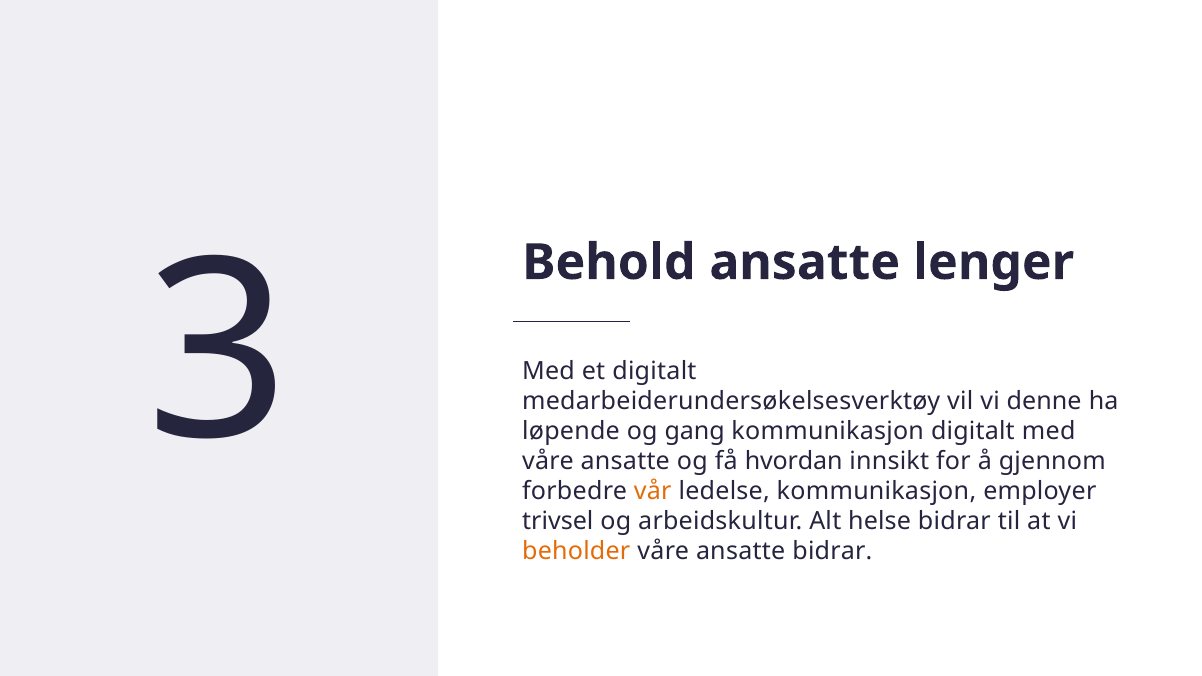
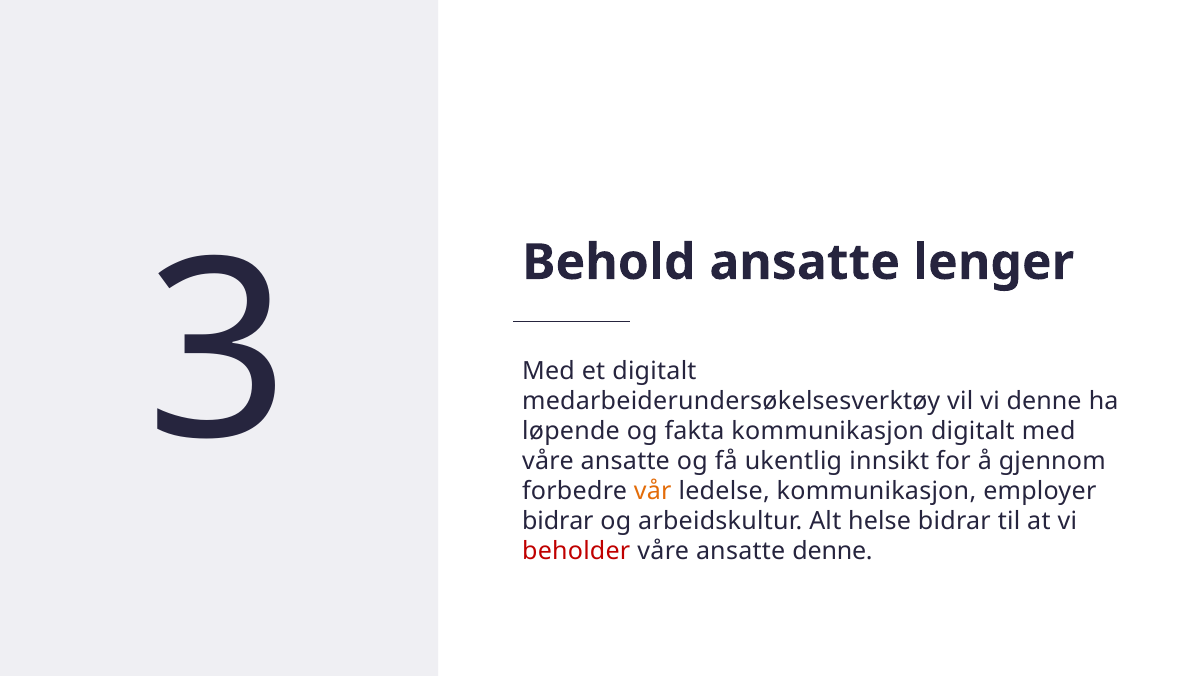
gang: gang -> fakta
hvordan: hvordan -> ukentlig
trivsel at (558, 522): trivsel -> bidrar
beholder colour: orange -> red
ansatte bidrar: bidrar -> denne
